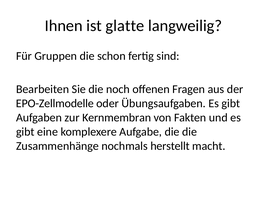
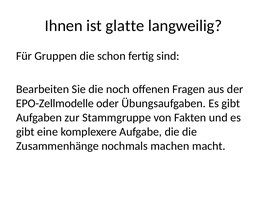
Kernmembran: Kernmembran -> Stammgruppe
herstellt: herstellt -> machen
